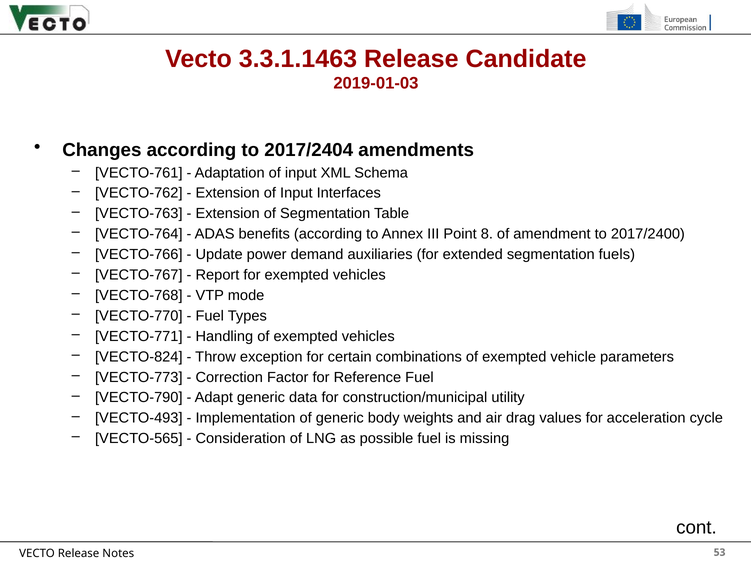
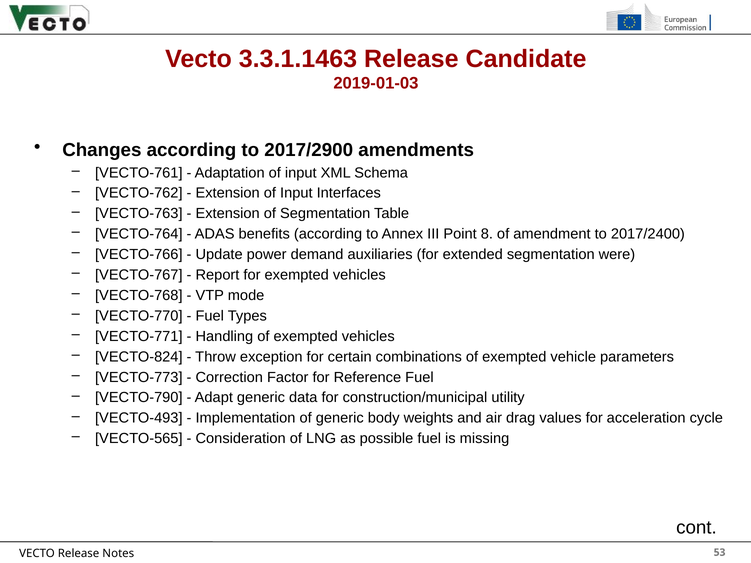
2017/2404: 2017/2404 -> 2017/2900
fuels: fuels -> were
